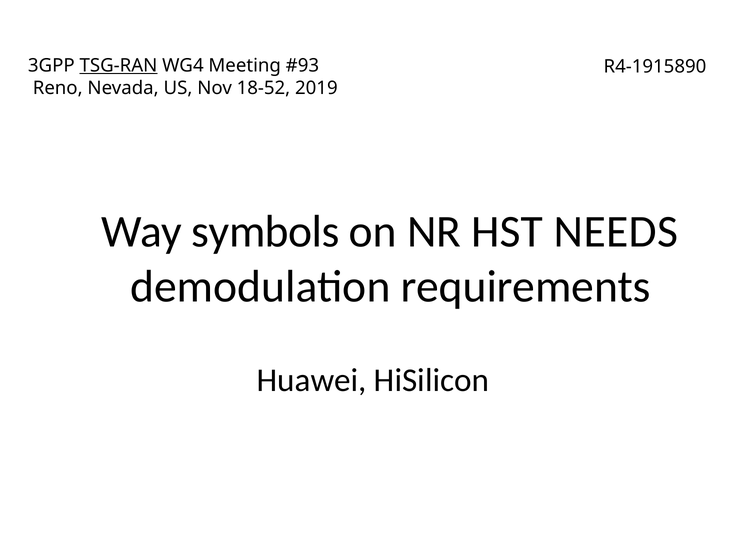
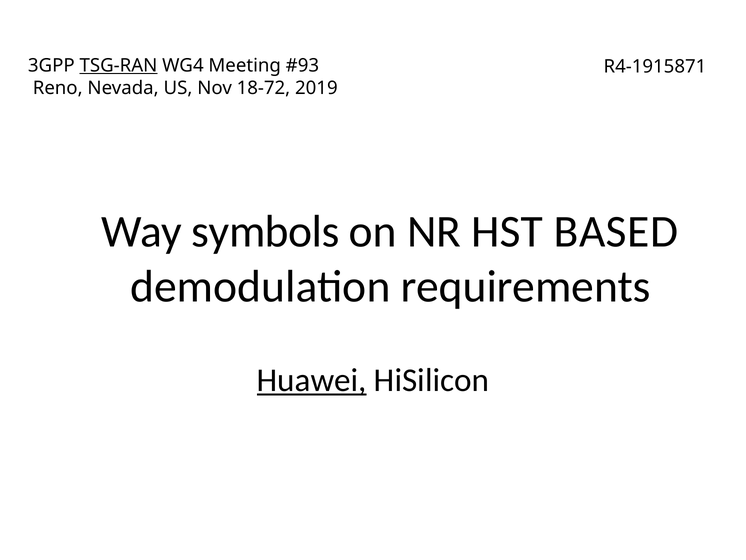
R4-1915890: R4-1915890 -> R4-1915871
18-52: 18-52 -> 18-72
NEEDS: NEEDS -> BASED
Huawei underline: none -> present
